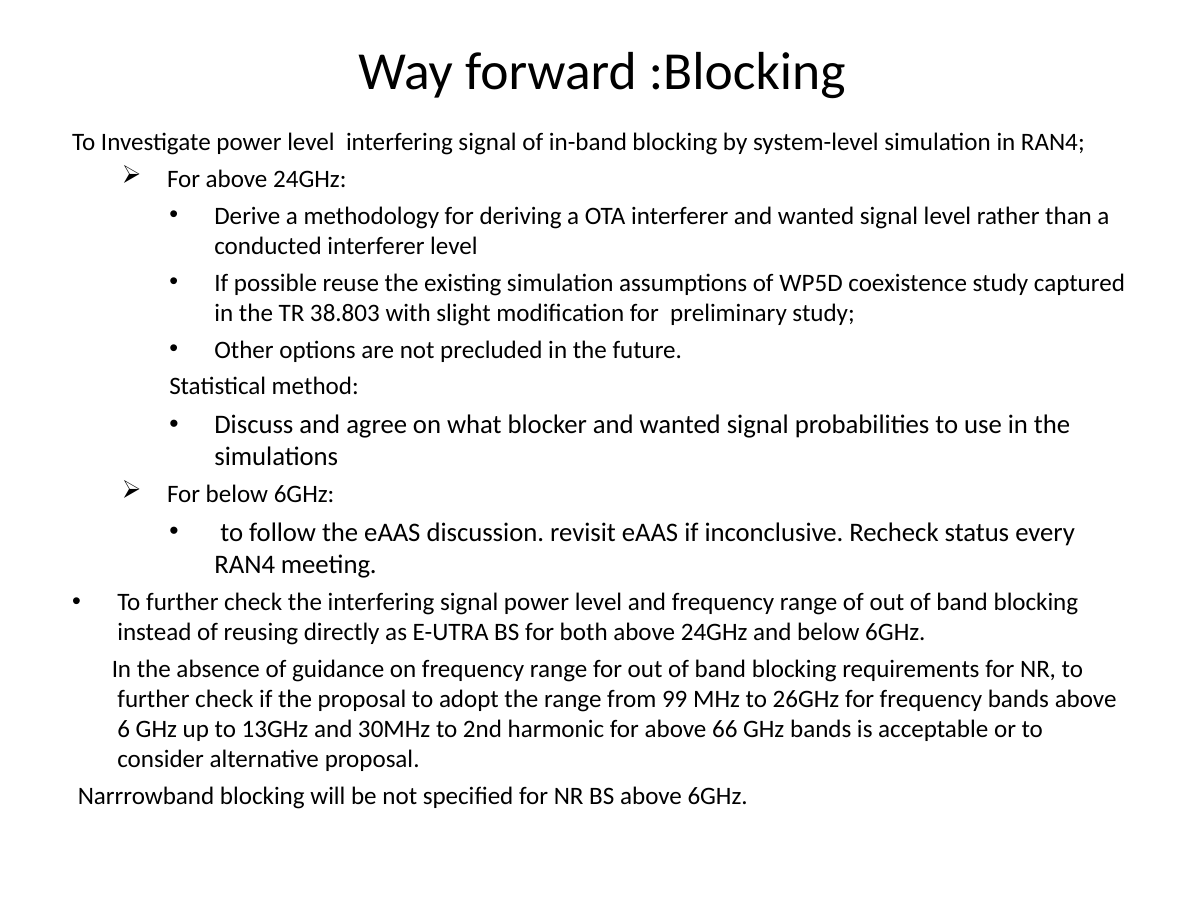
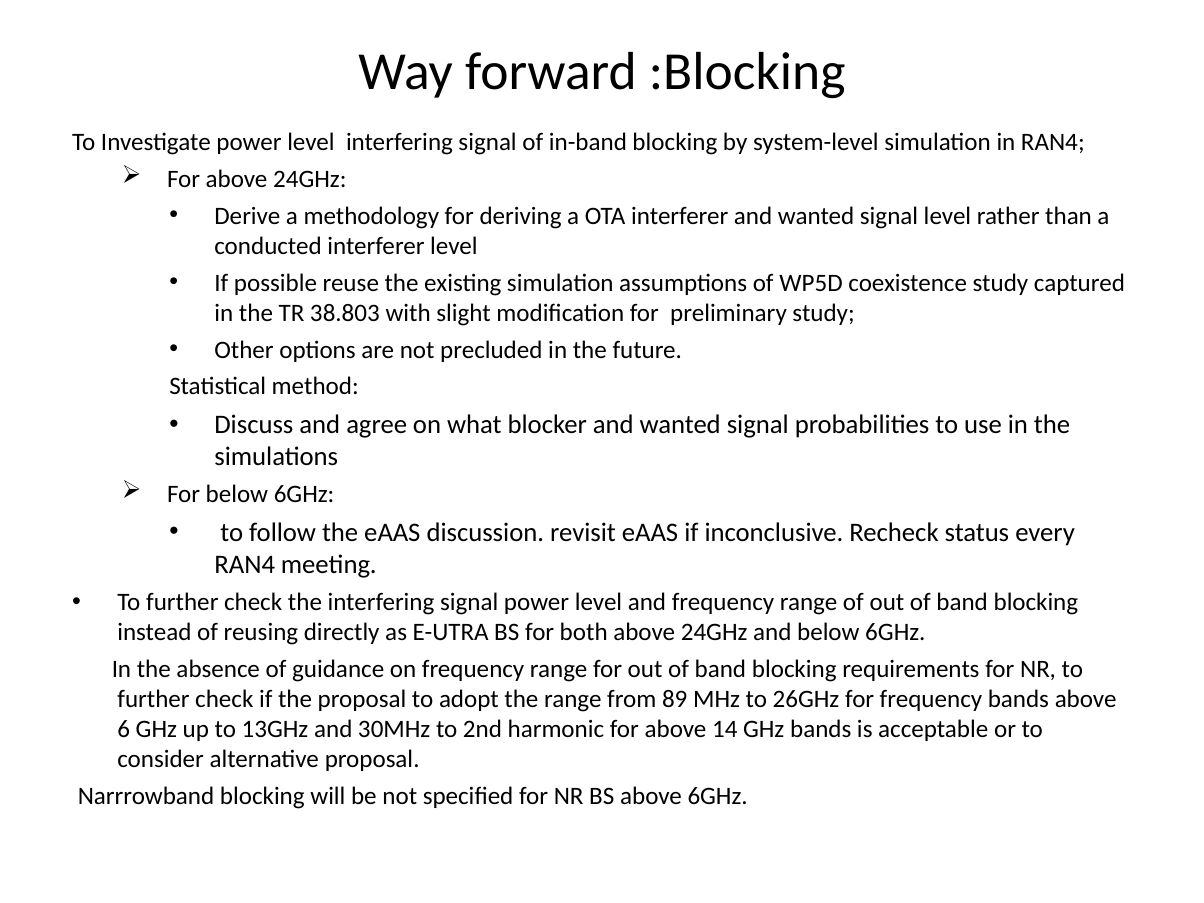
99: 99 -> 89
66: 66 -> 14
